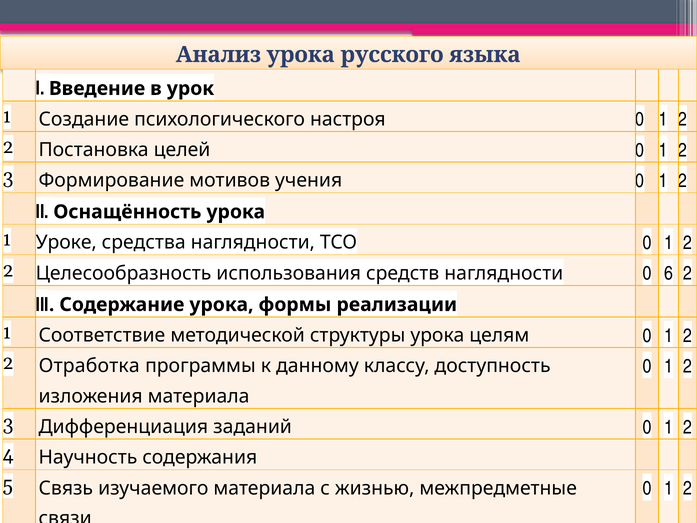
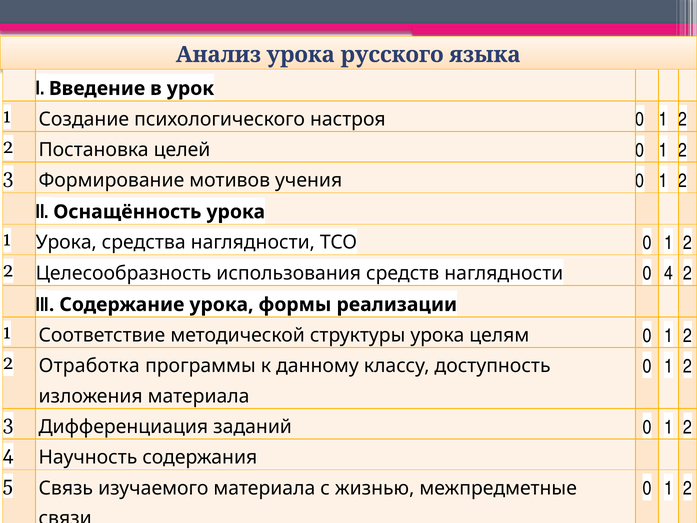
1 Уроке: Уроке -> Урока
0 6: 6 -> 4
